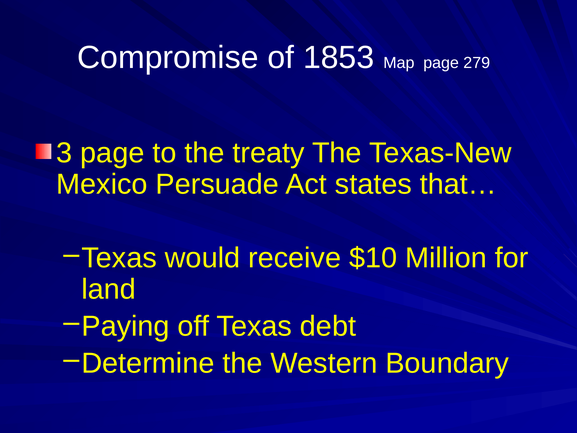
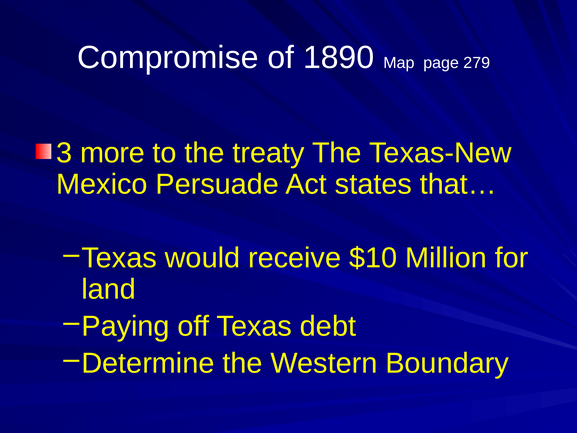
1853: 1853 -> 1890
3 page: page -> more
